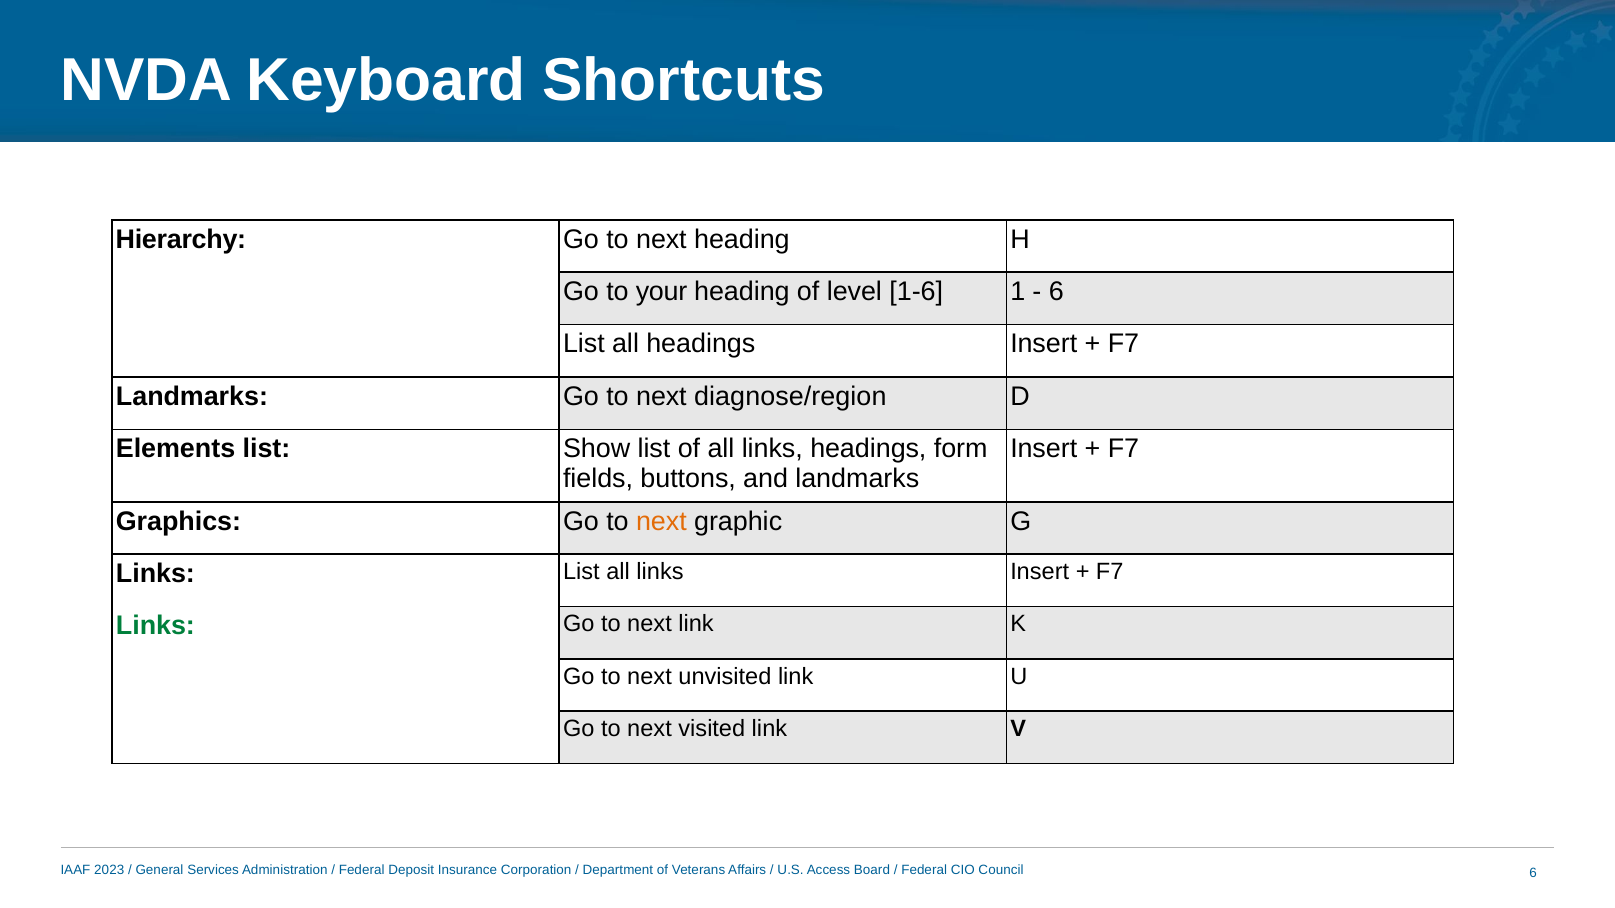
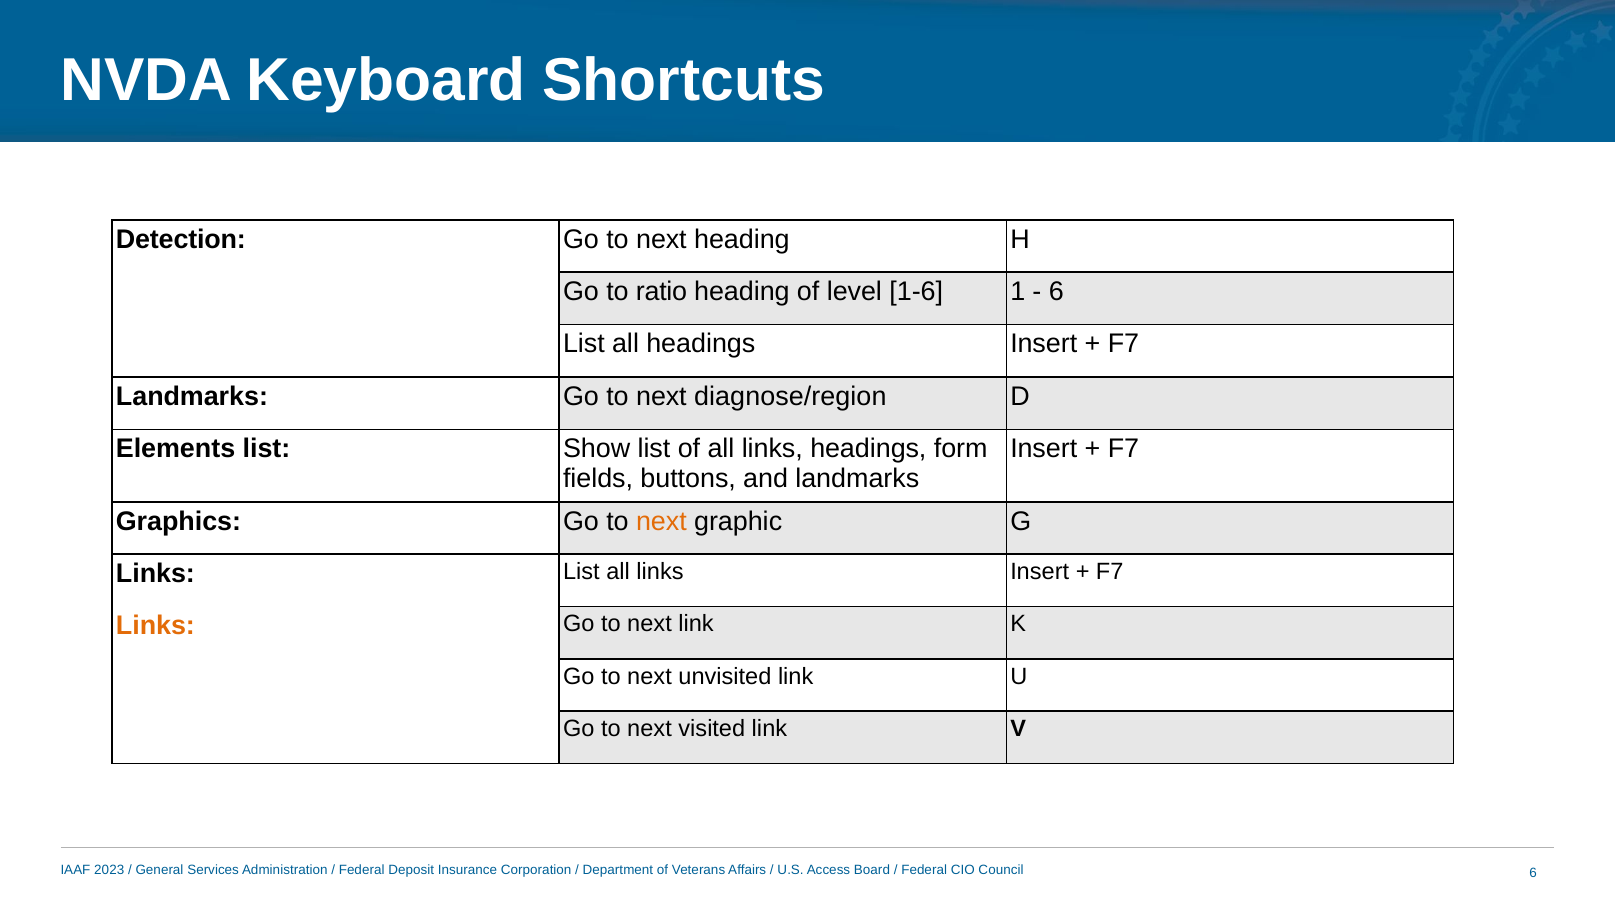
Hierarchy: Hierarchy -> Detection
your: your -> ratio
Links at (155, 626) colour: green -> orange
